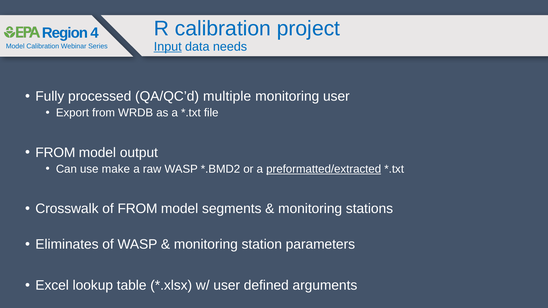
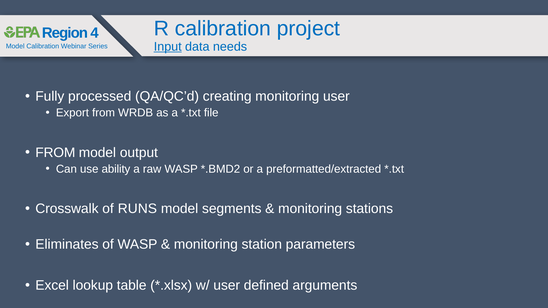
multiple: multiple -> creating
make: make -> ability
preformatted/extracted underline: present -> none
of FROM: FROM -> RUNS
